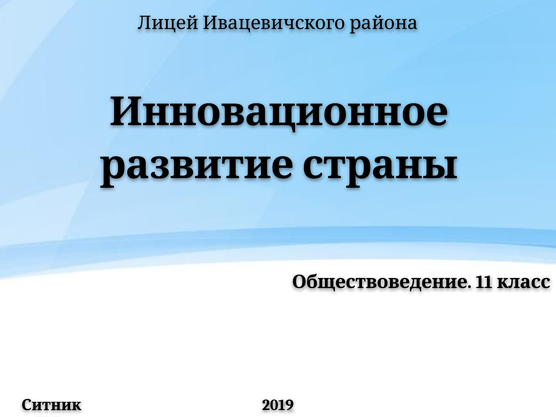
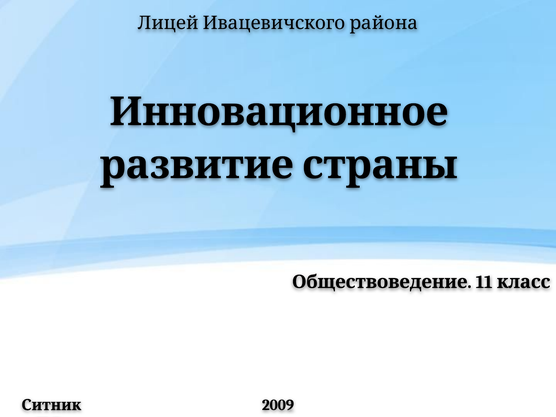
2019: 2019 -> 2009
